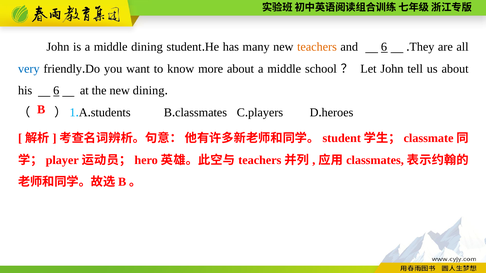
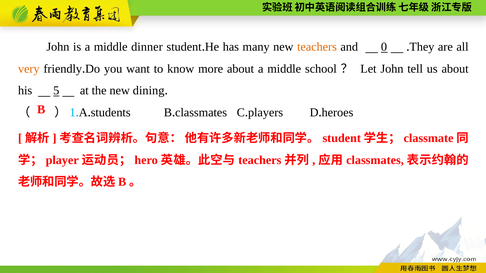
middle dining: dining -> dinner
and 6: 6 -> 0
very colour: blue -> orange
his 6: 6 -> 5
